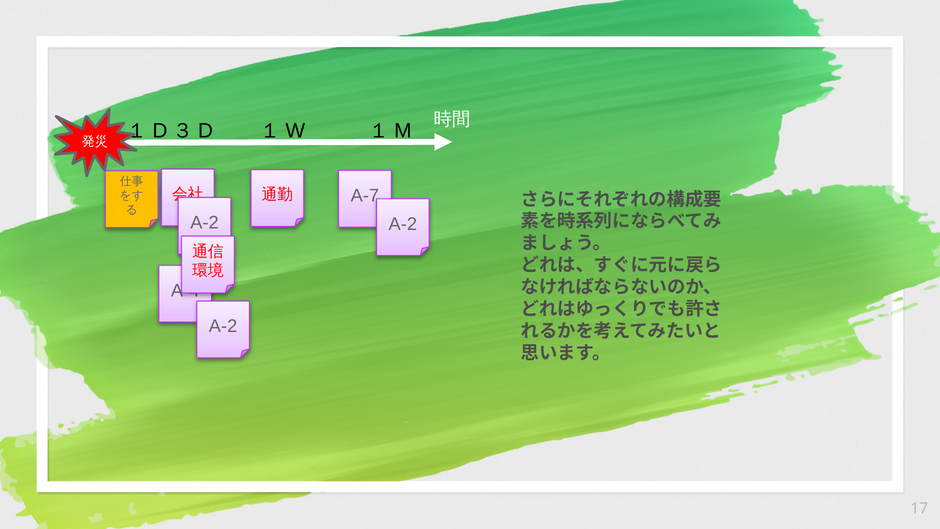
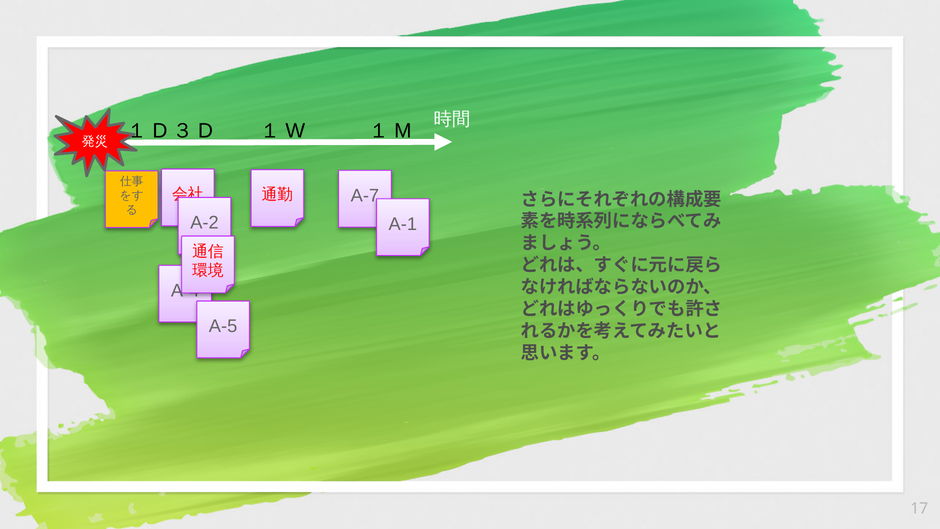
A-2 at (403, 224): A-2 -> A-1
A-2 at (223, 326): A-2 -> A-5
